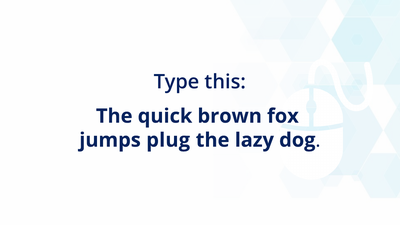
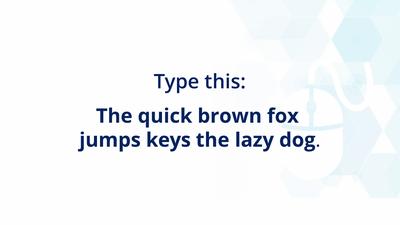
plug: plug -> keys
